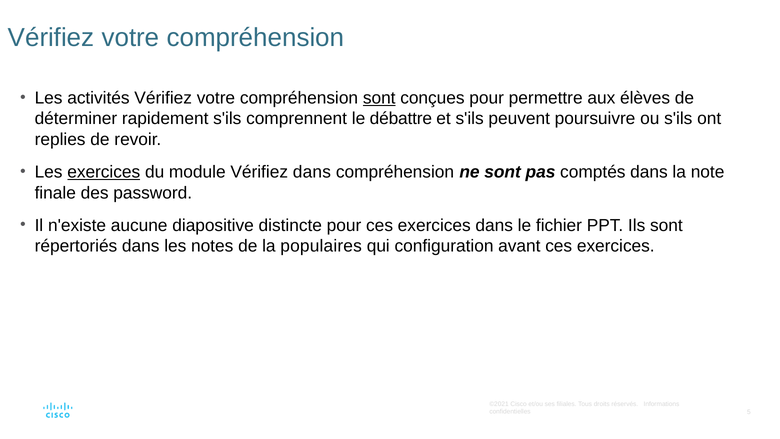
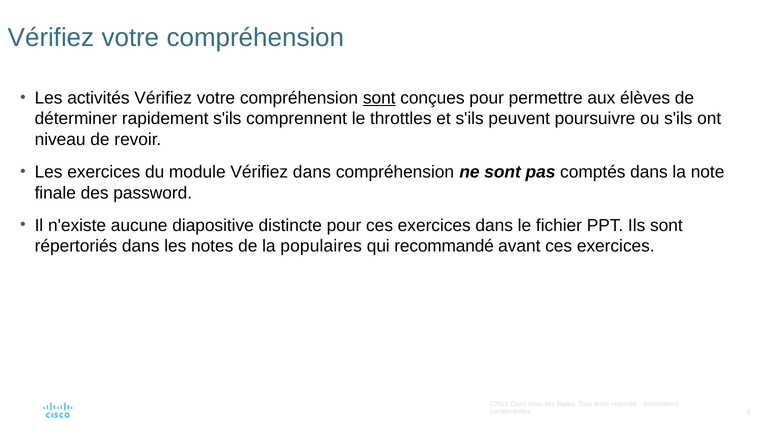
débattre: débattre -> throttles
replies: replies -> niveau
exercices at (104, 172) underline: present -> none
configuration: configuration -> recommandé
